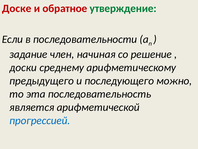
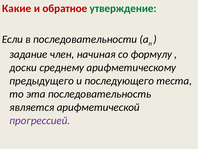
Доске: Доске -> Какие
решение: решение -> формулу
можно: можно -> теста
прогрессией colour: blue -> purple
